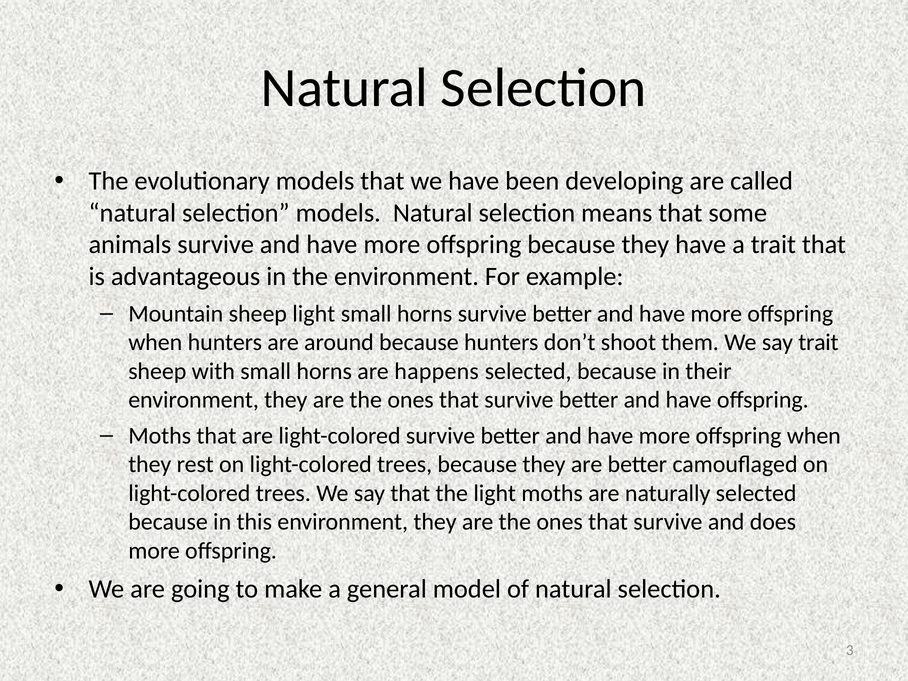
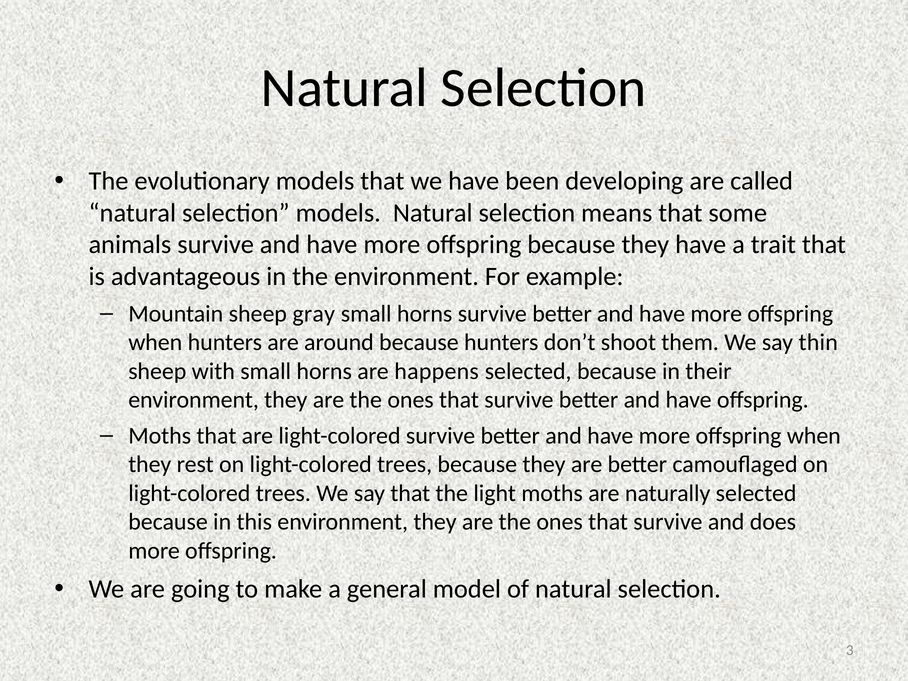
sheep light: light -> gray
say trait: trait -> thin
